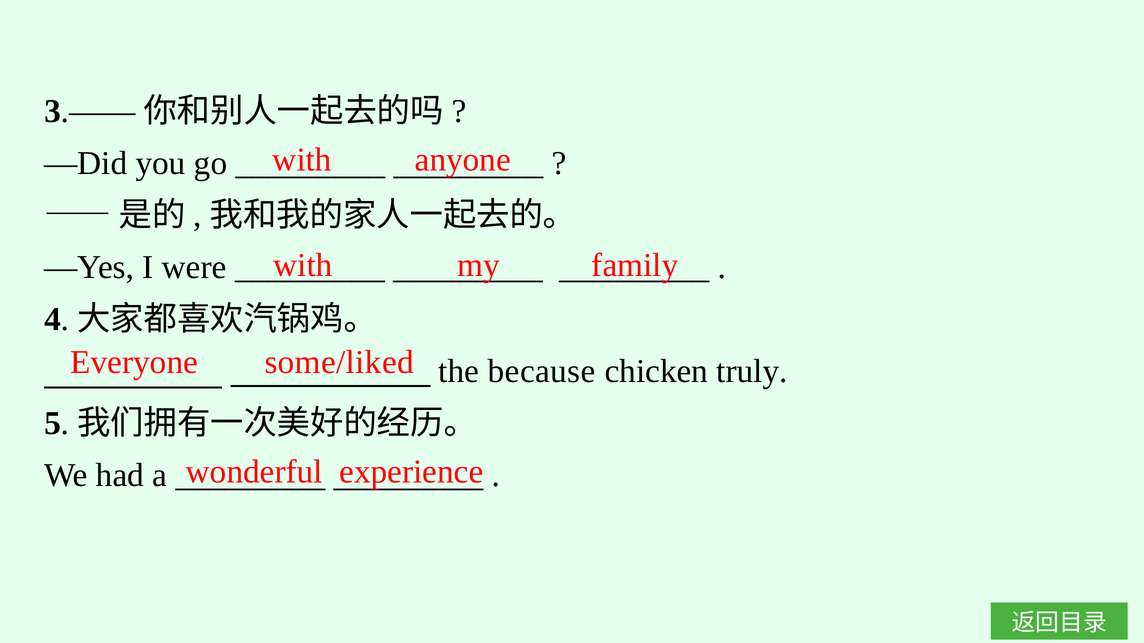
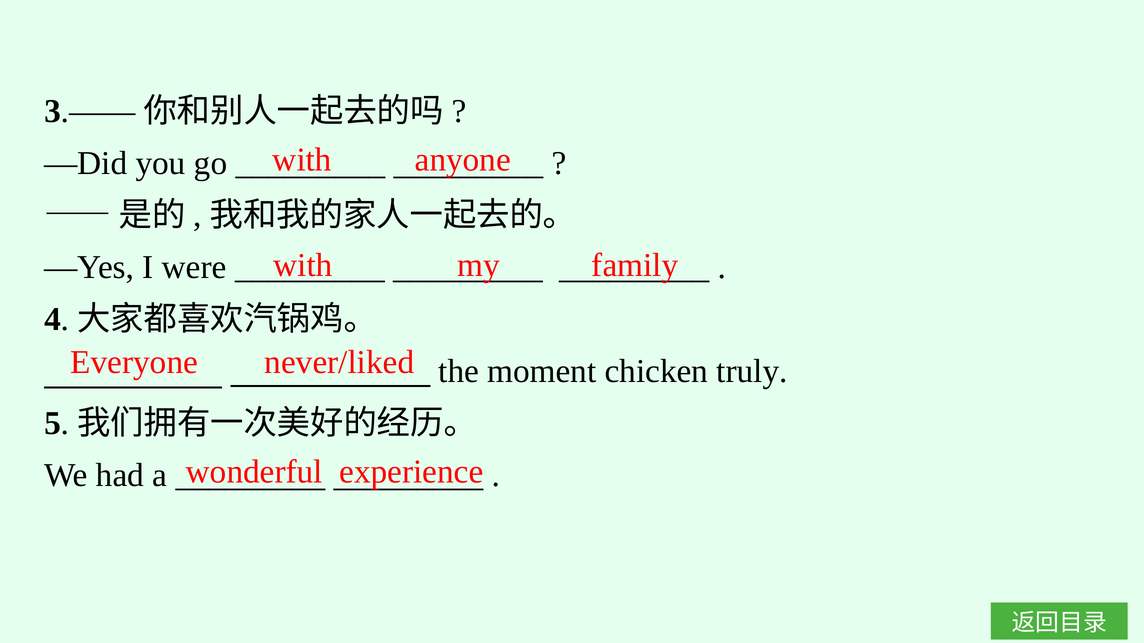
some/liked: some/liked -> never/liked
because: because -> moment
